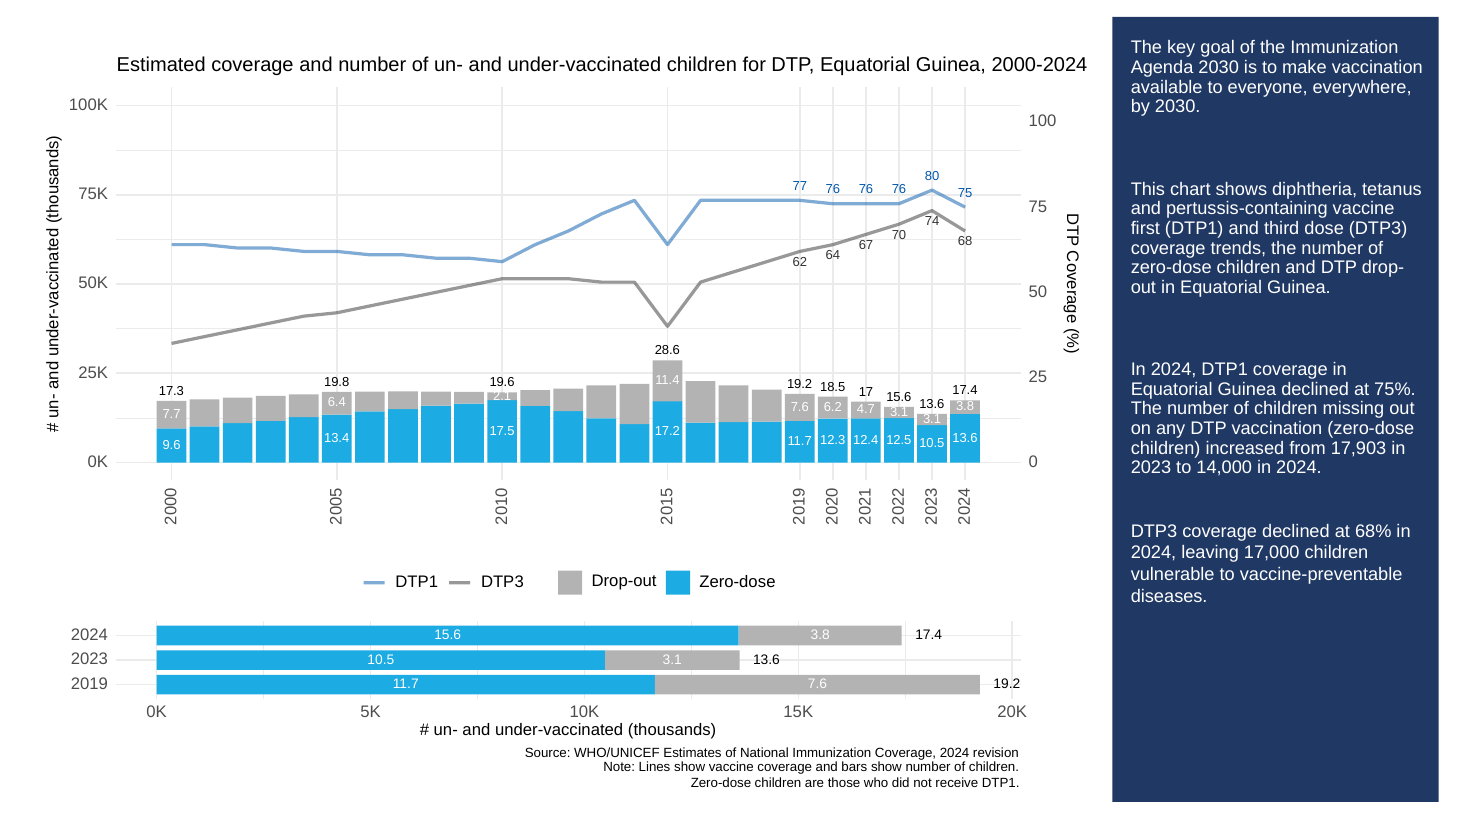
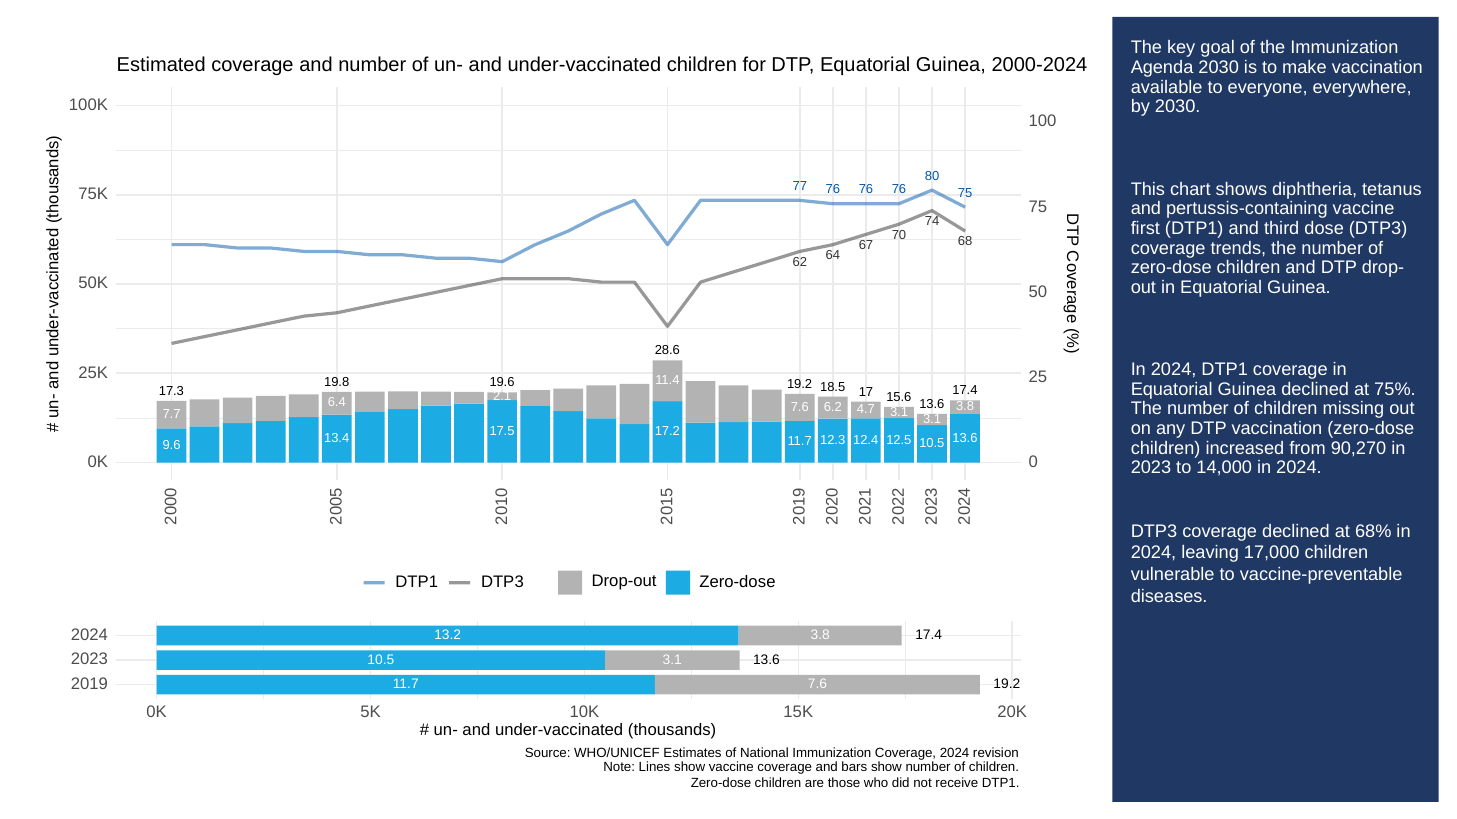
17,903: 17,903 -> 90,270
15.6 at (448, 635): 15.6 -> 13.2
